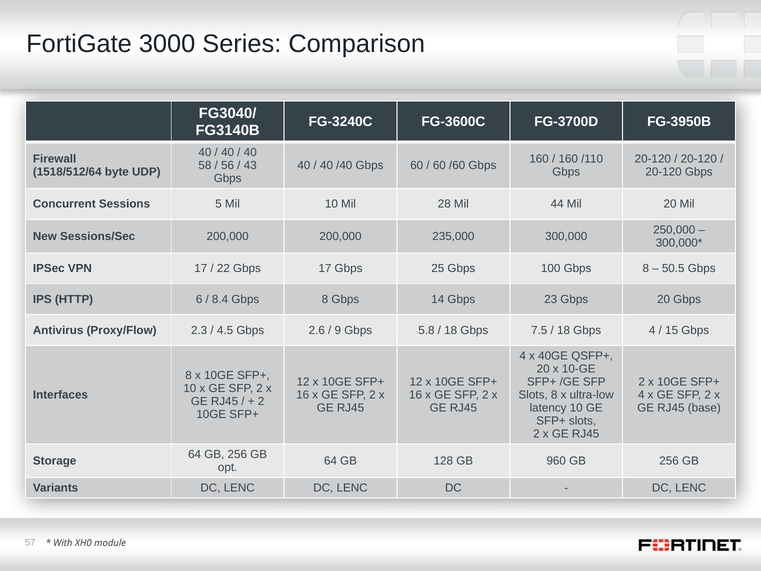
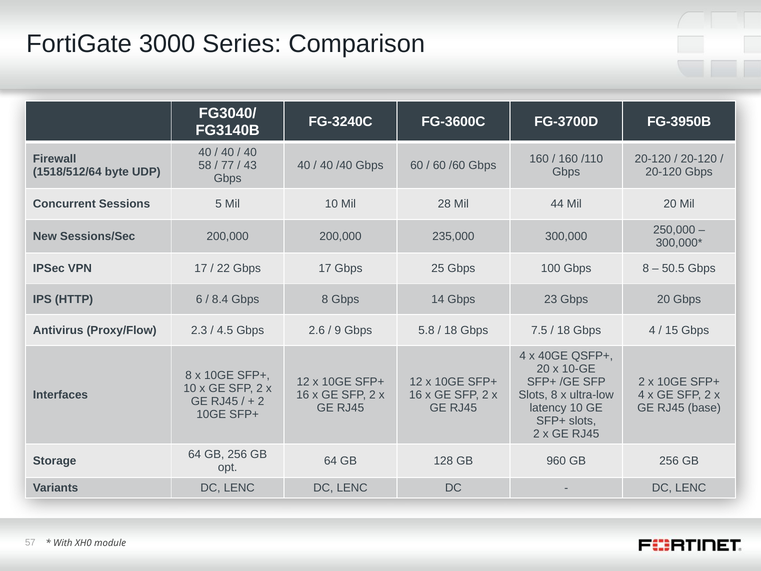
56: 56 -> 77
